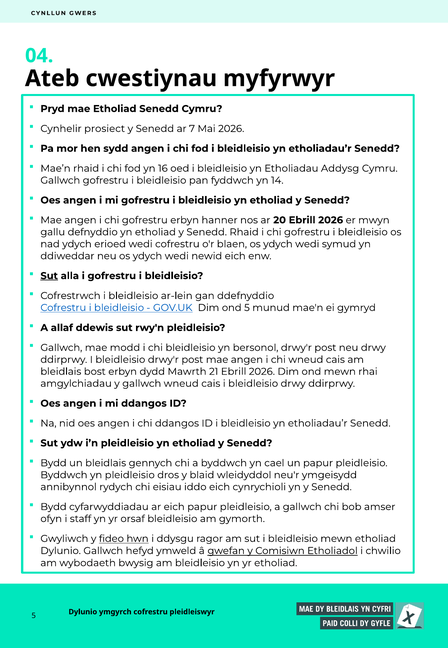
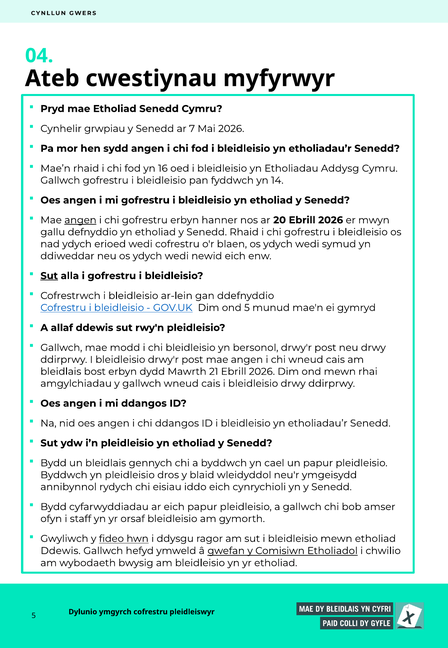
prosiect: prosiect -> grwpiau
angen at (80, 220) underline: none -> present
Dylunio at (61, 550): Dylunio -> Ddewis
